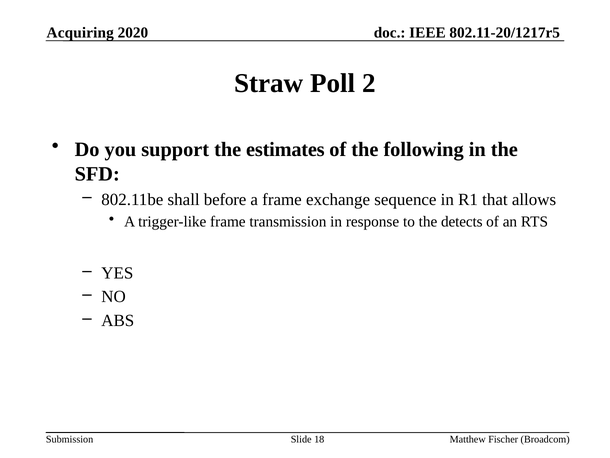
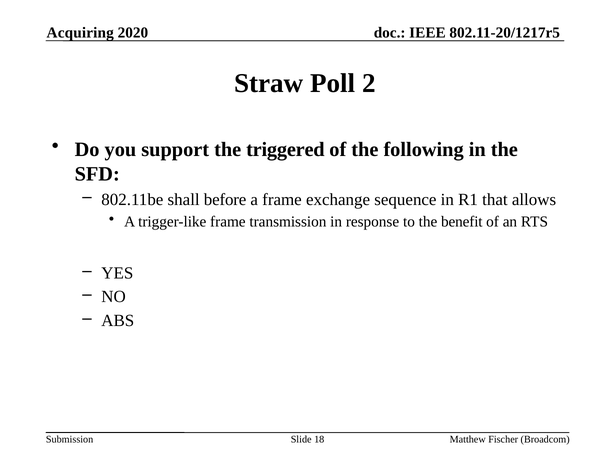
estimates: estimates -> triggered
detects: detects -> benefit
